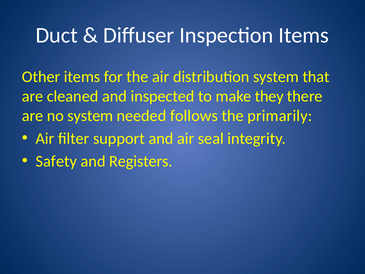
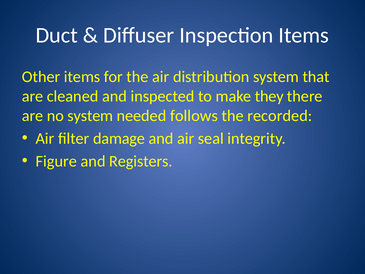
primarily: primarily -> recorded
support: support -> damage
Safety: Safety -> Figure
